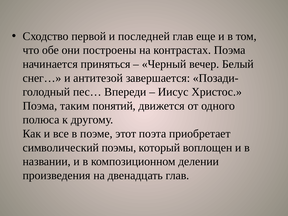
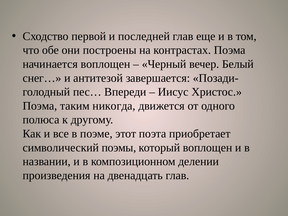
начинается приняться: приняться -> воплощен
понятий: понятий -> никогда
